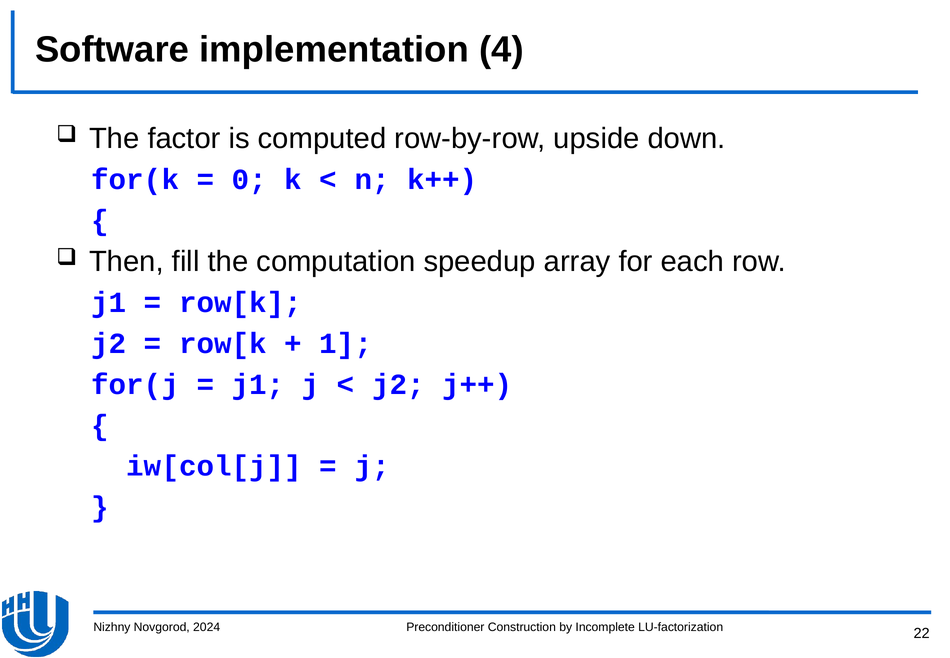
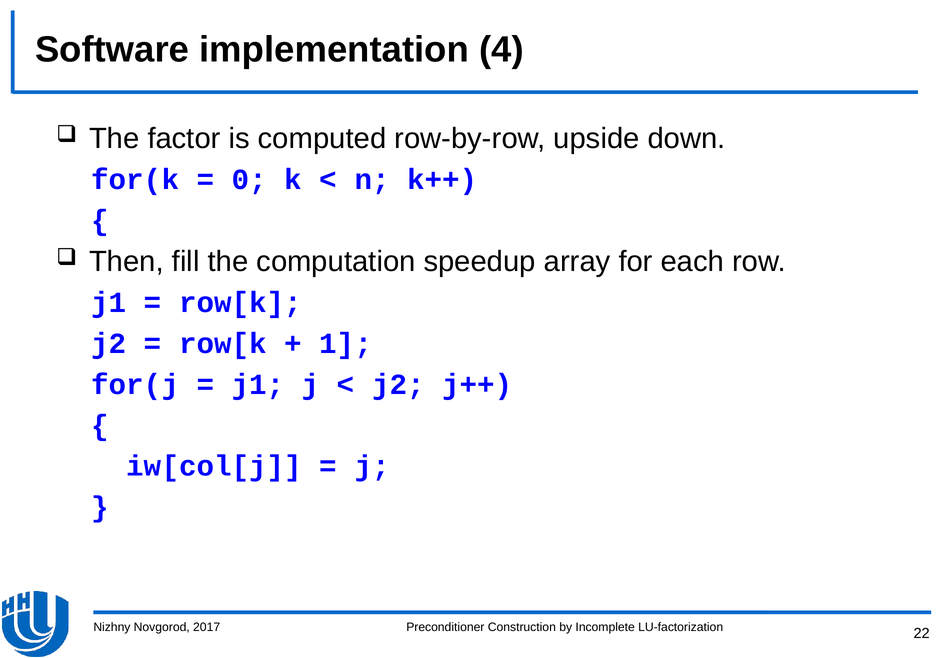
2024: 2024 -> 2017
